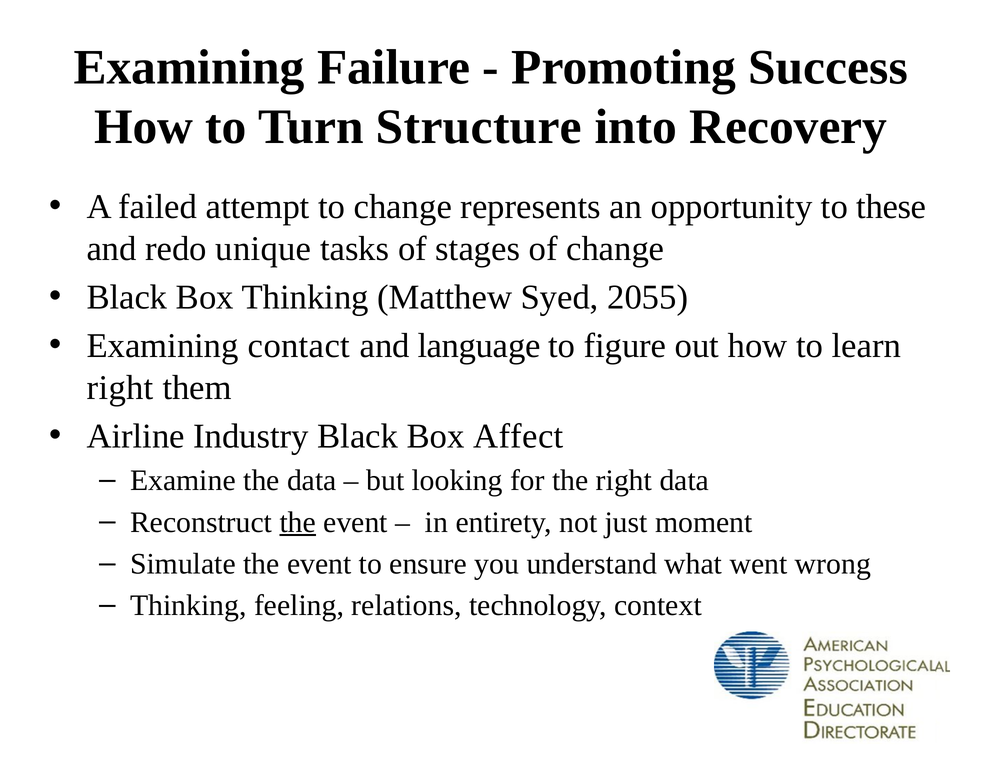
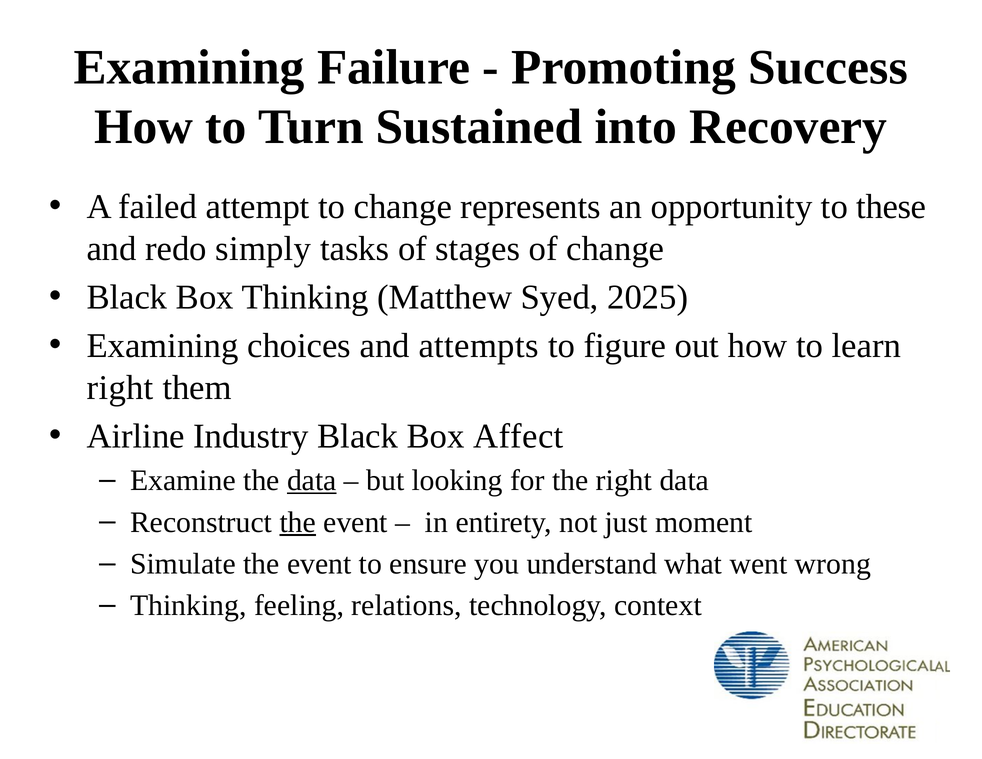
Structure: Structure -> Sustained
unique: unique -> simply
2055: 2055 -> 2025
contact: contact -> choices
language: language -> attempts
data at (312, 480) underline: none -> present
